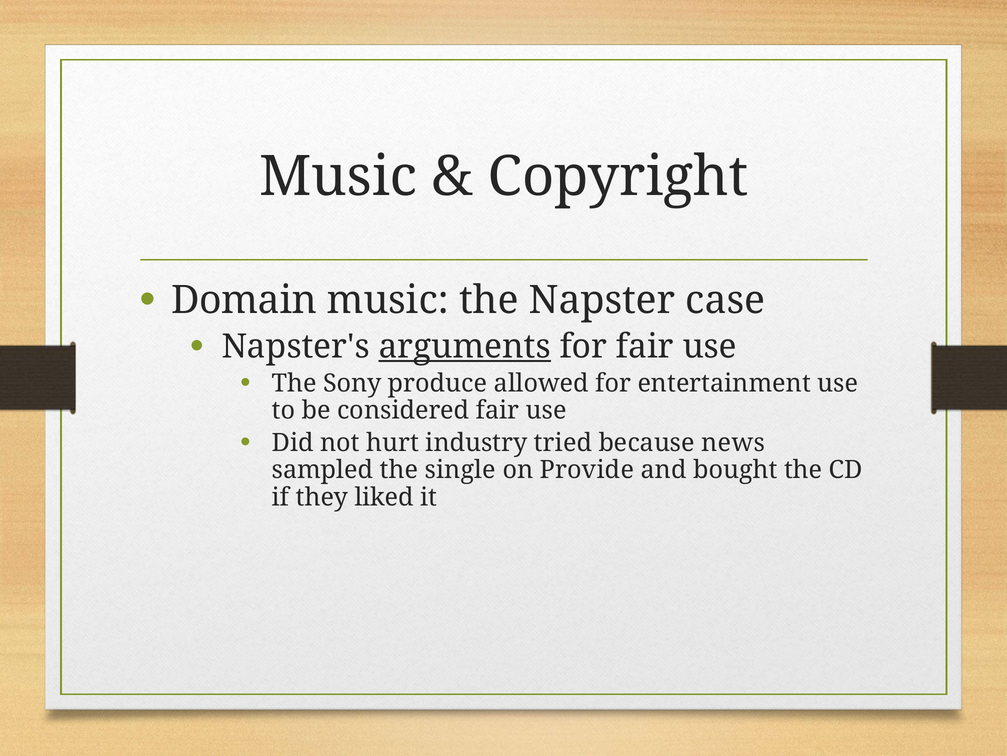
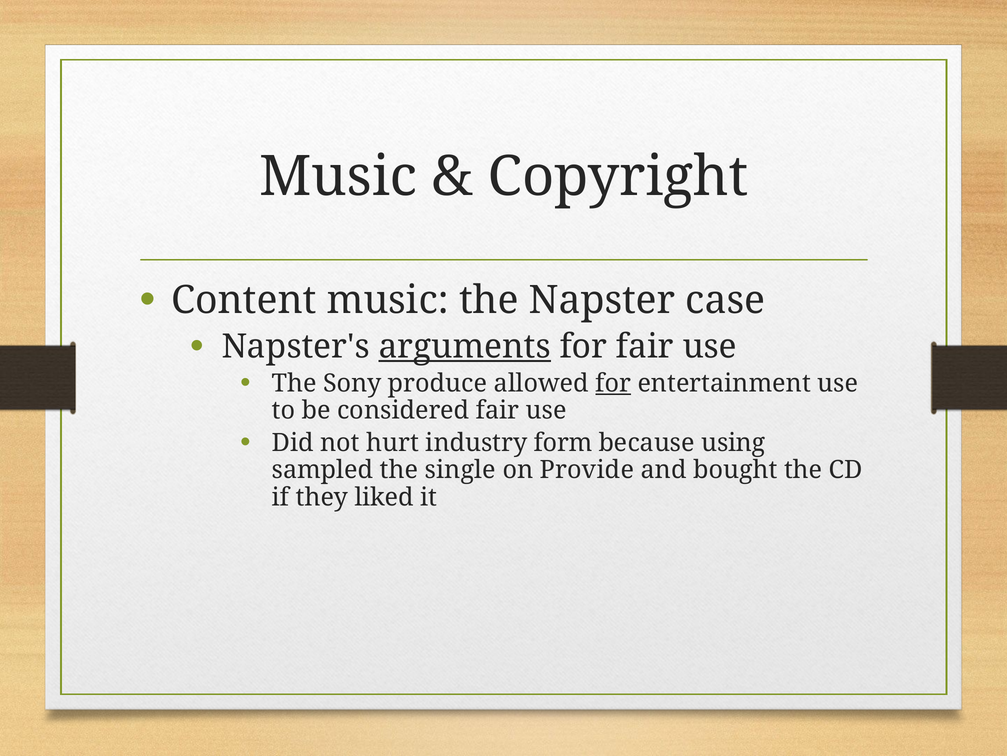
Domain: Domain -> Content
for at (613, 383) underline: none -> present
tried: tried -> form
news: news -> using
